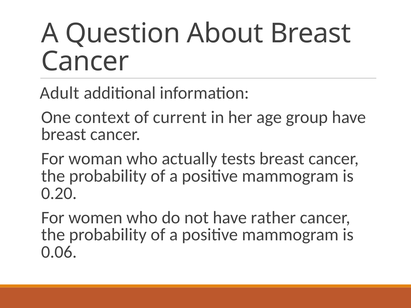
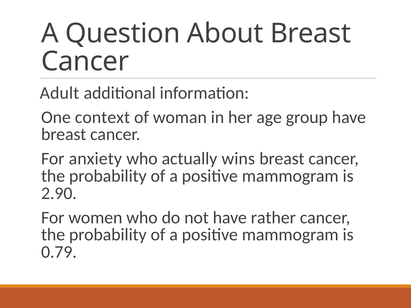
current: current -> woman
woman: woman -> anxiety
tests: tests -> wins
0.20: 0.20 -> 2.90
0.06: 0.06 -> 0.79
